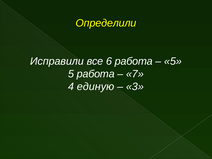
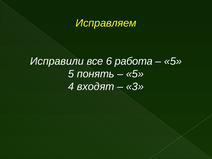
Определили: Определили -> Исправляем
5 работа: работа -> понять
7 at (135, 74): 7 -> 5
единую: единую -> входят
